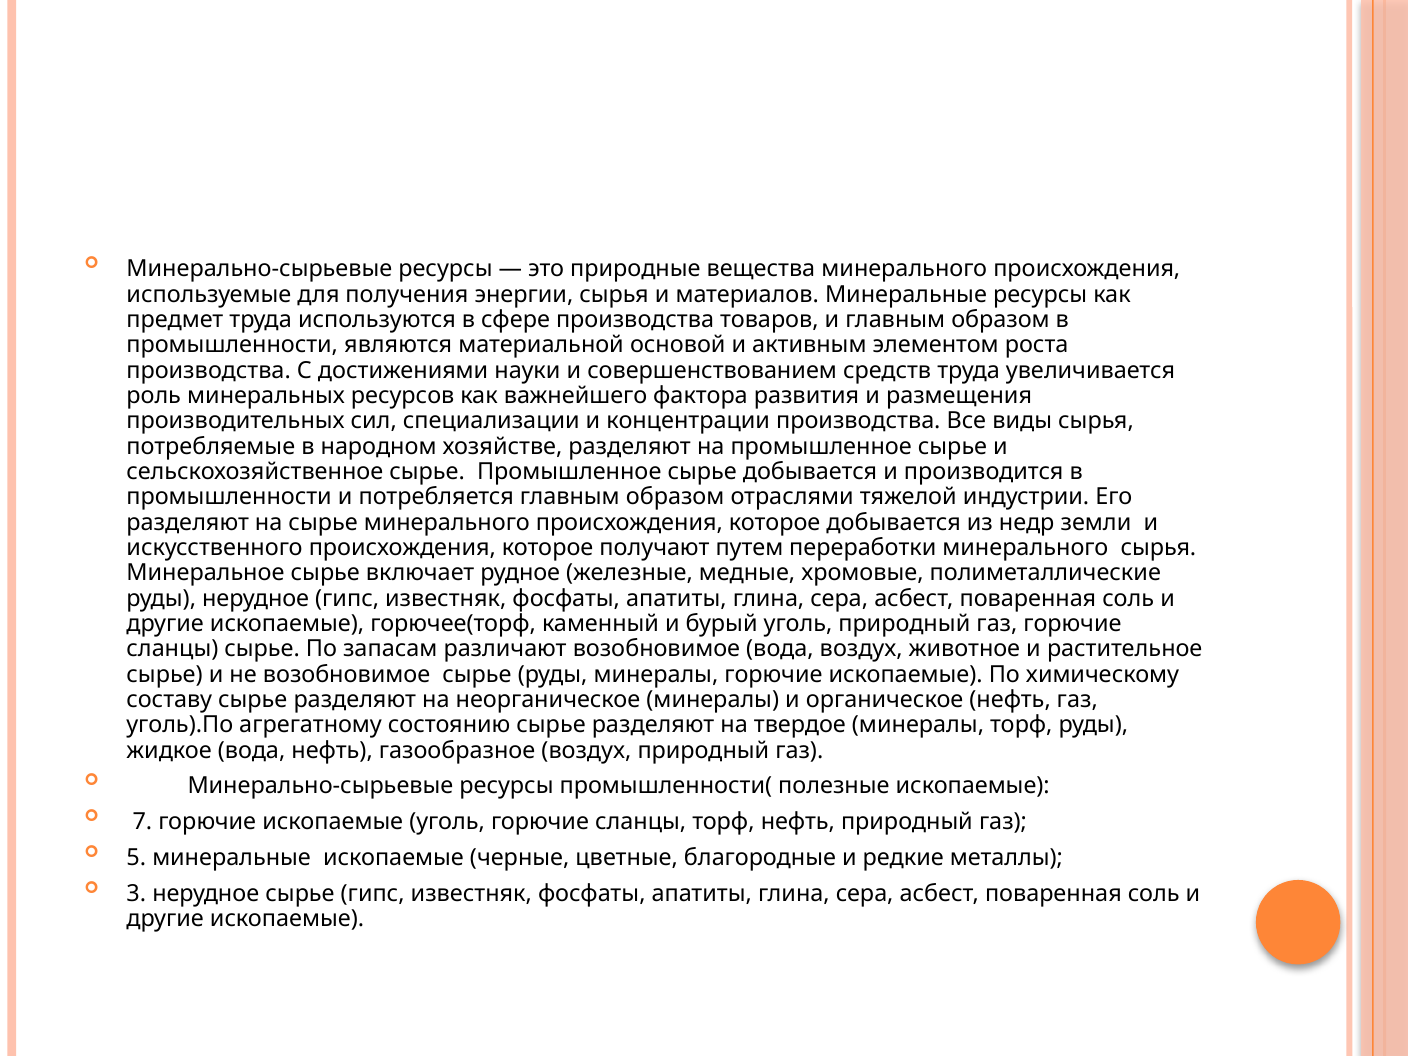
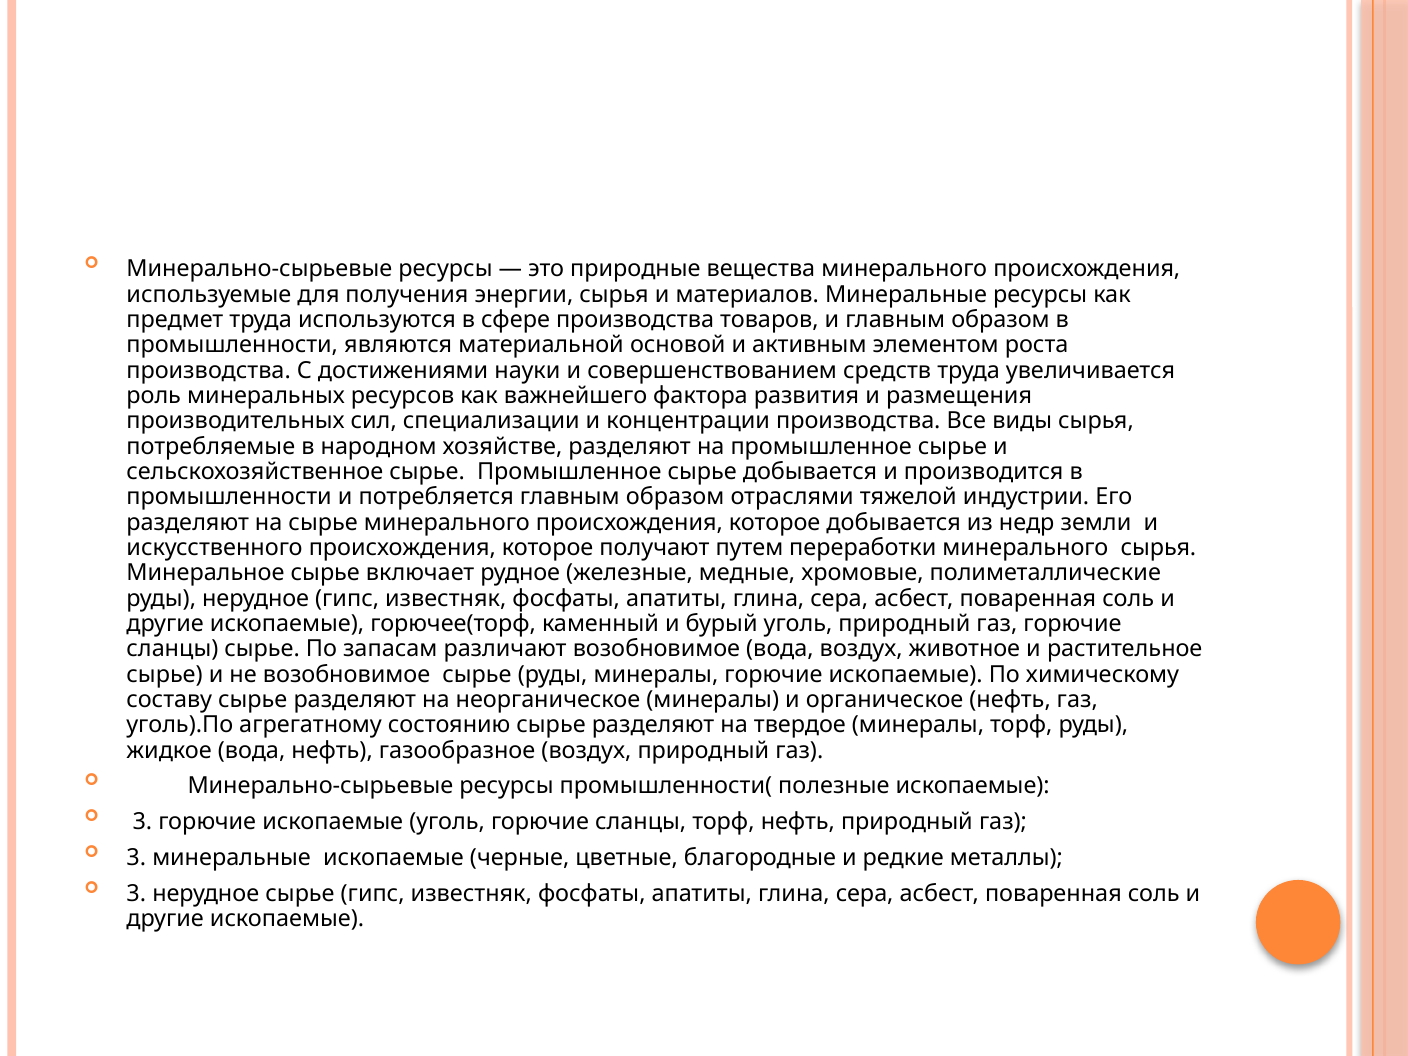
7 at (142, 822): 7 -> 3
5 at (136, 858): 5 -> 3
